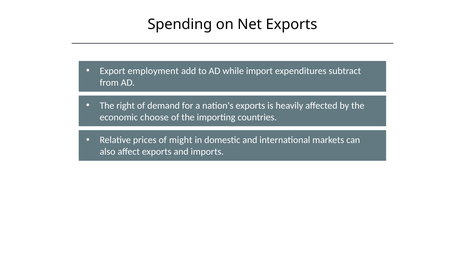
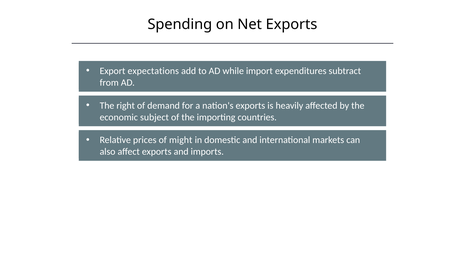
employment: employment -> expectations
choose: choose -> subject
